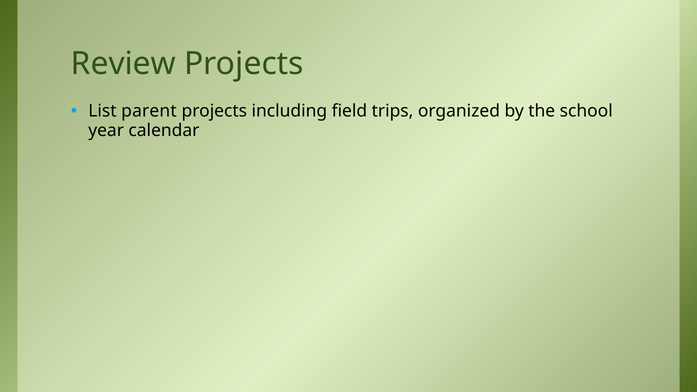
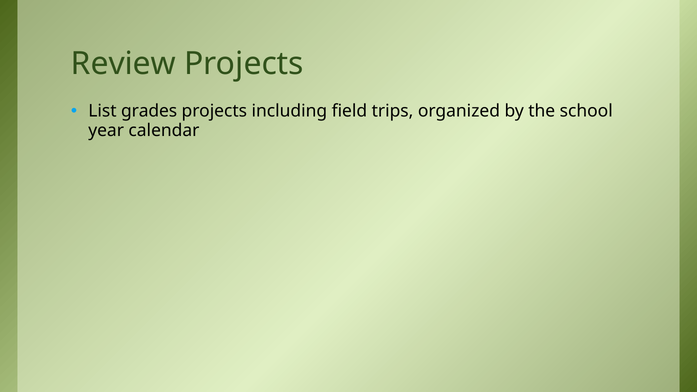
parent: parent -> grades
